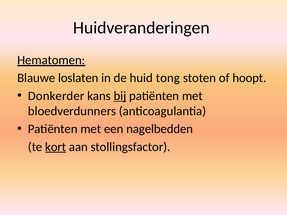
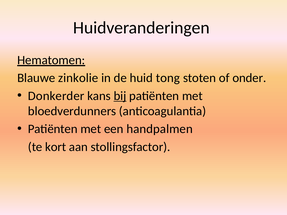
loslaten: loslaten -> zinkolie
hoopt: hoopt -> onder
nagelbedden: nagelbedden -> handpalmen
kort underline: present -> none
